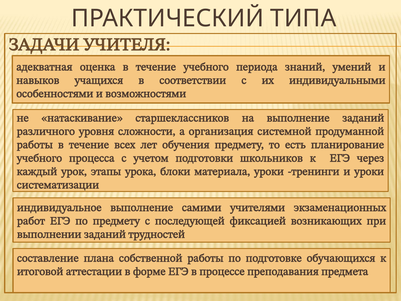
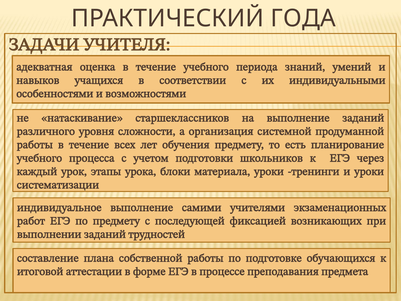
ТИПА: ТИПА -> ГОДА
